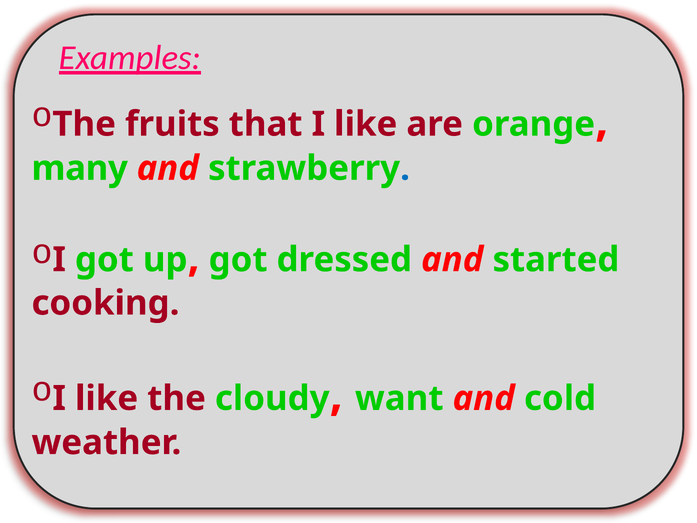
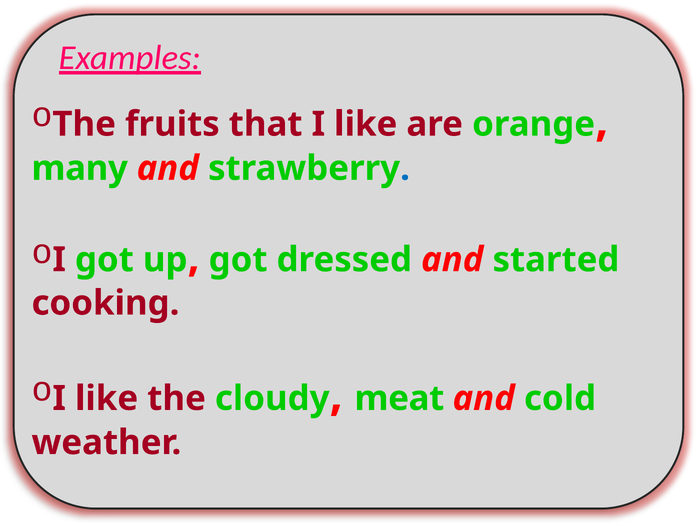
want: want -> meat
